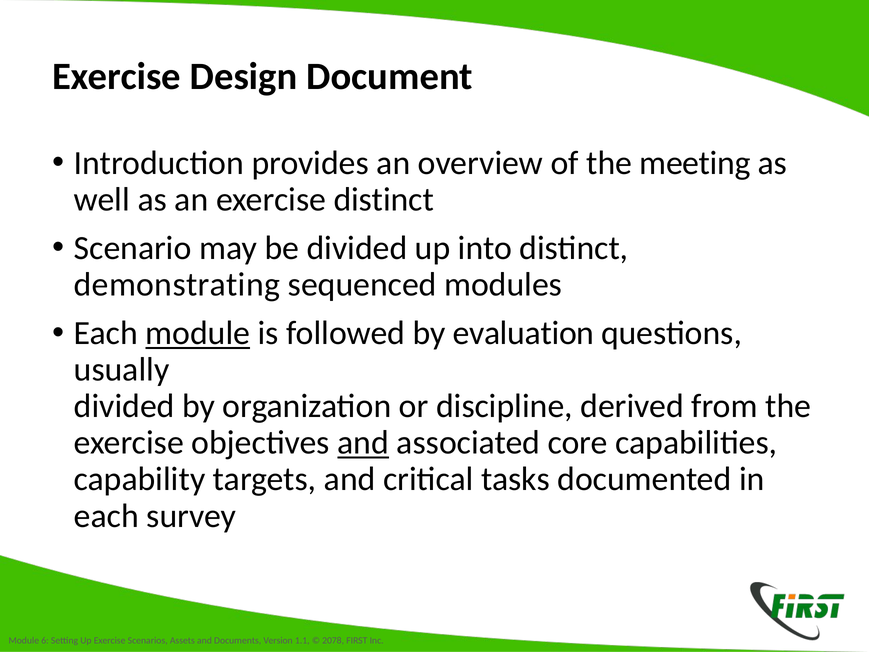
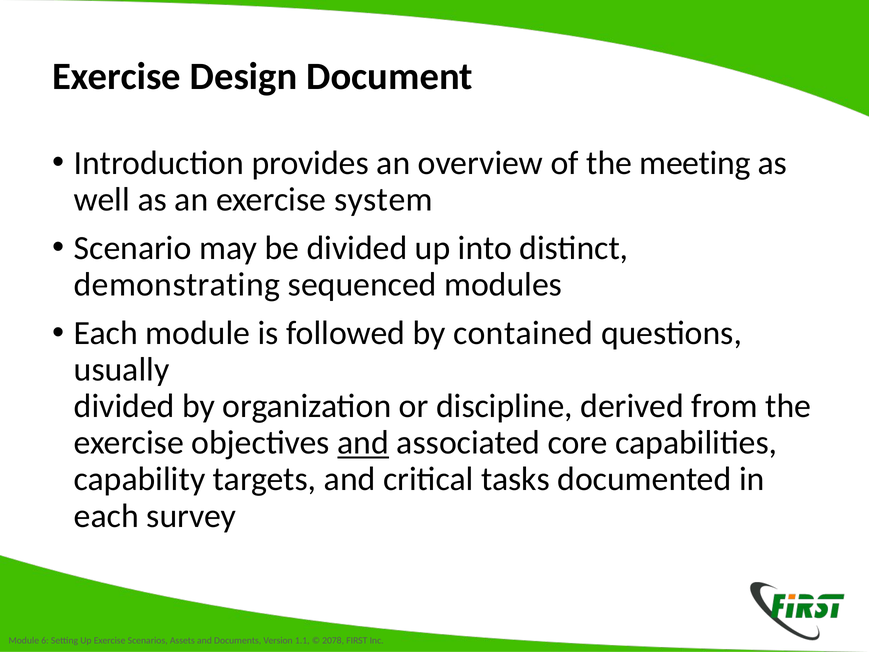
exercise distinct: distinct -> system
module at (198, 333) underline: present -> none
evaluation: evaluation -> contained
